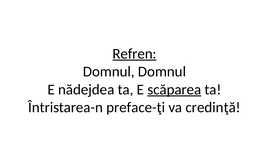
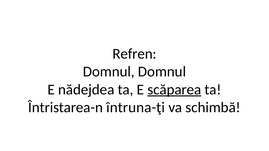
Refren underline: present -> none
preface-ţi: preface-ţi -> întruna-ţi
credinţă: credinţă -> schimbă
